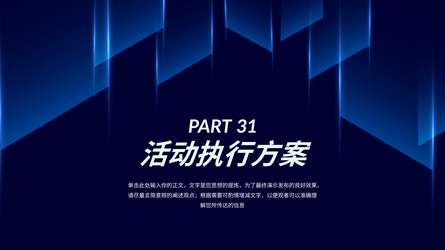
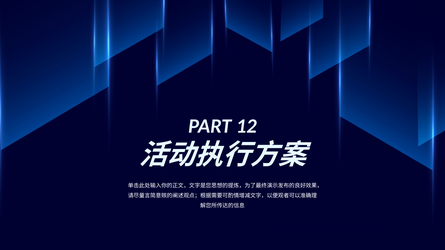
31: 31 -> 12
